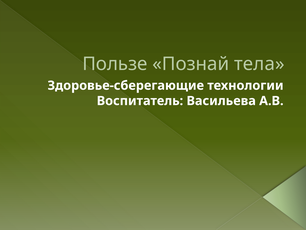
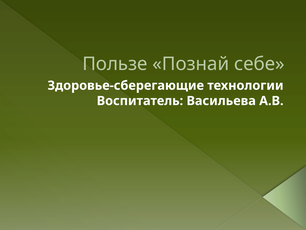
тела: тела -> себе
